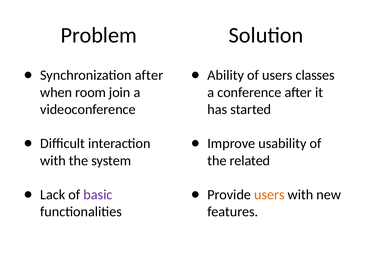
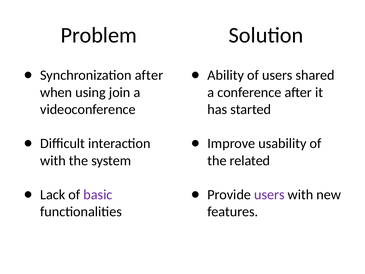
classes: classes -> shared
room: room -> using
users at (269, 195) colour: orange -> purple
